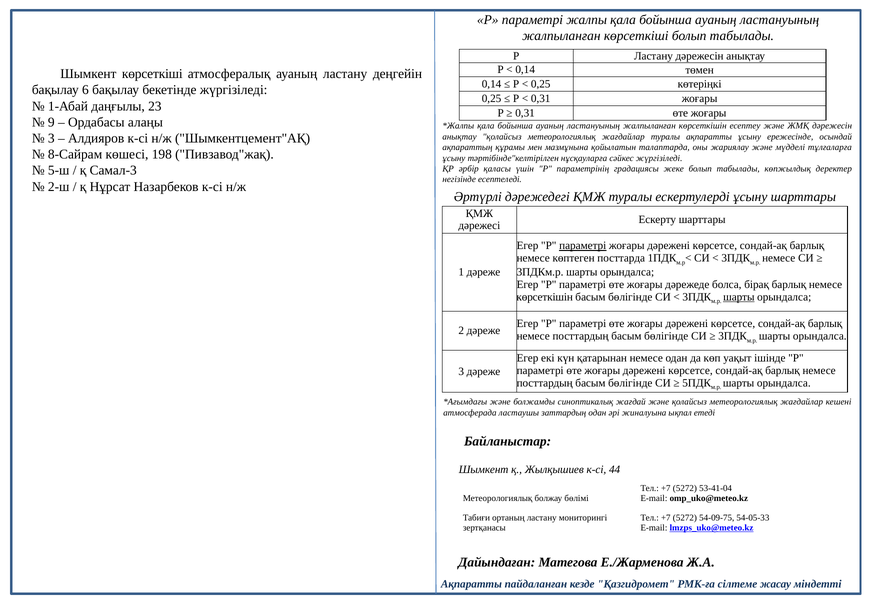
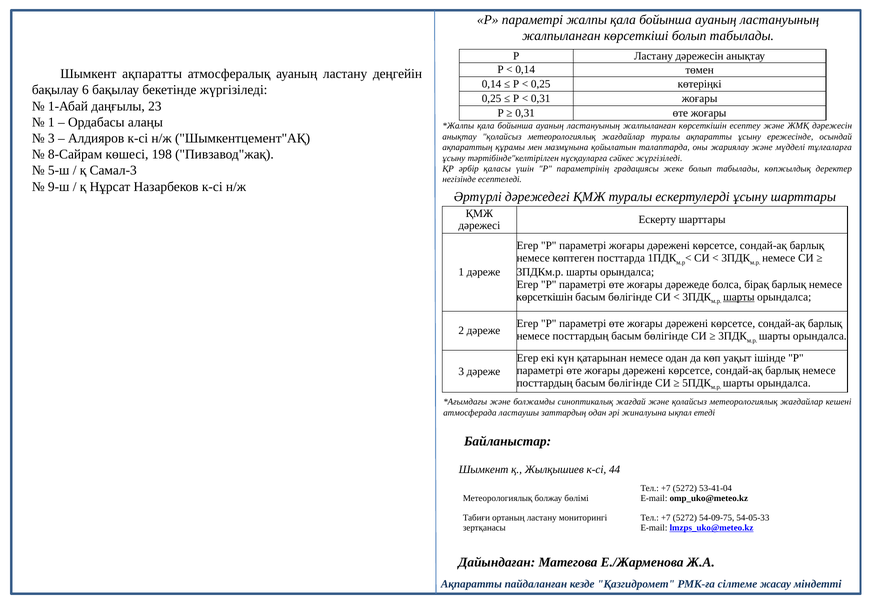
Шымкент көрсеткіші: көрсеткіші -> ақпаратты
9 at (51, 122): 9 -> 1
2-ш: 2-ш -> 9-ш
параметрі at (583, 246) underline: present -> none
